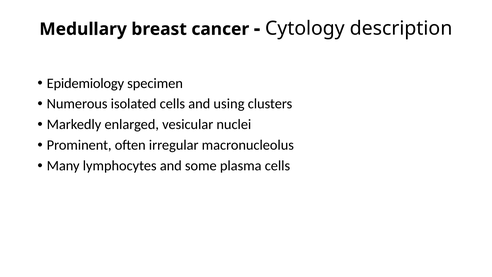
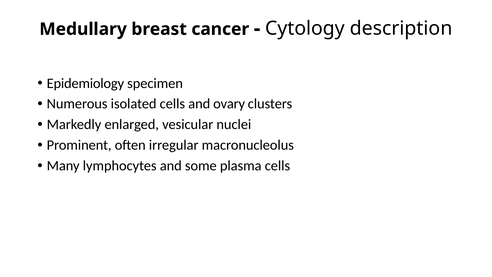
using: using -> ovary
